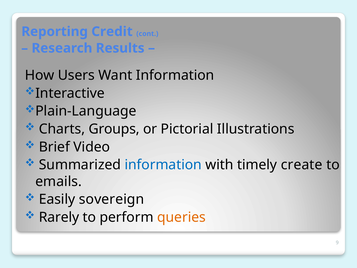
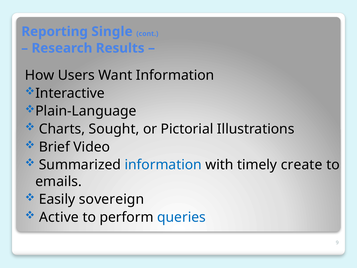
Credit: Credit -> Single
Groups: Groups -> Sought
Rarely: Rarely -> Active
queries colour: orange -> blue
